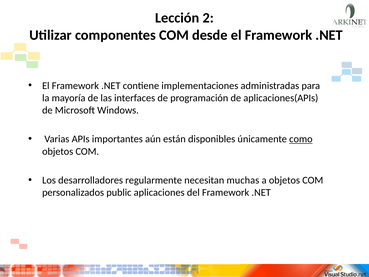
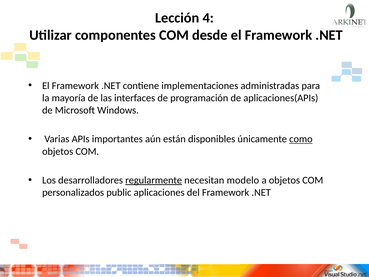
2: 2 -> 4
regularmente underline: none -> present
muchas: muchas -> modelo
